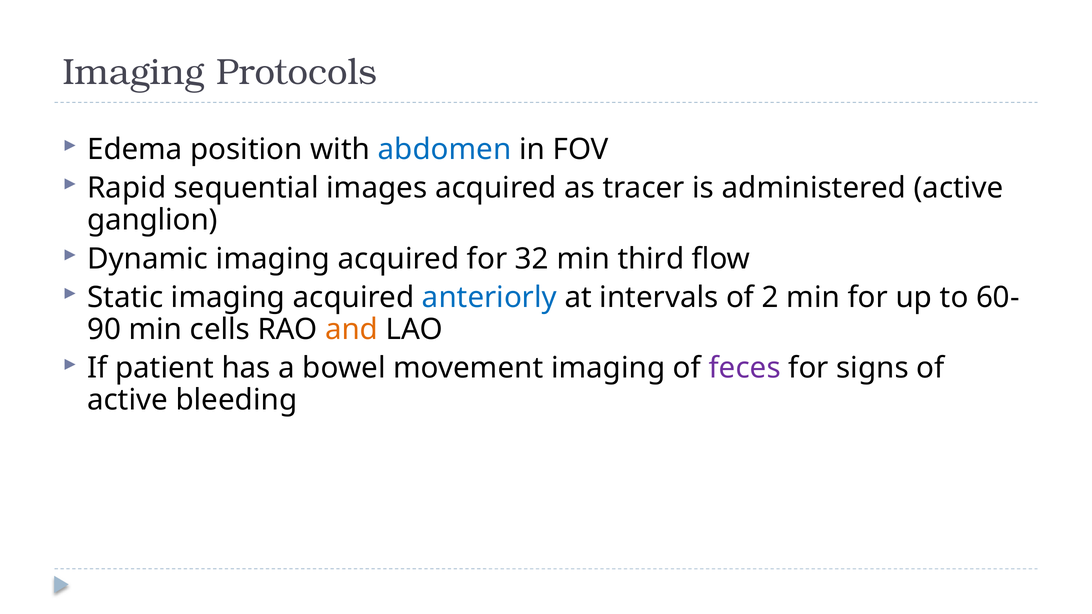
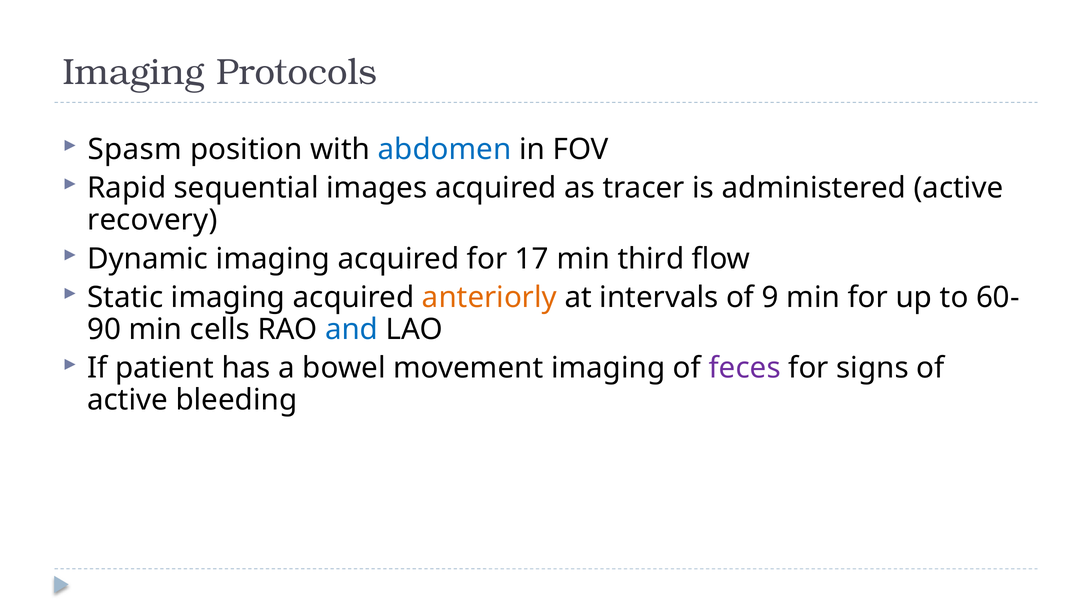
Edema: Edema -> Spasm
ganglion: ganglion -> recovery
32: 32 -> 17
anteriorly colour: blue -> orange
2: 2 -> 9
and colour: orange -> blue
